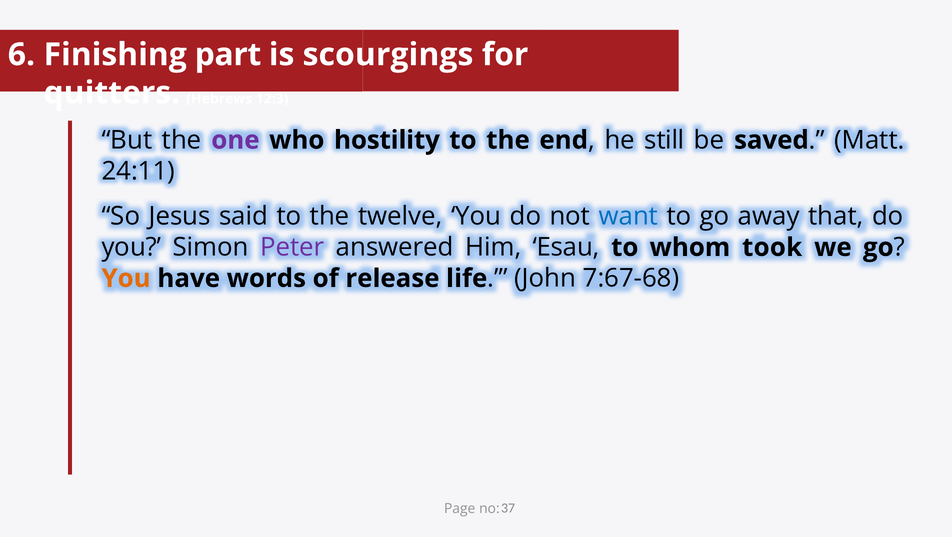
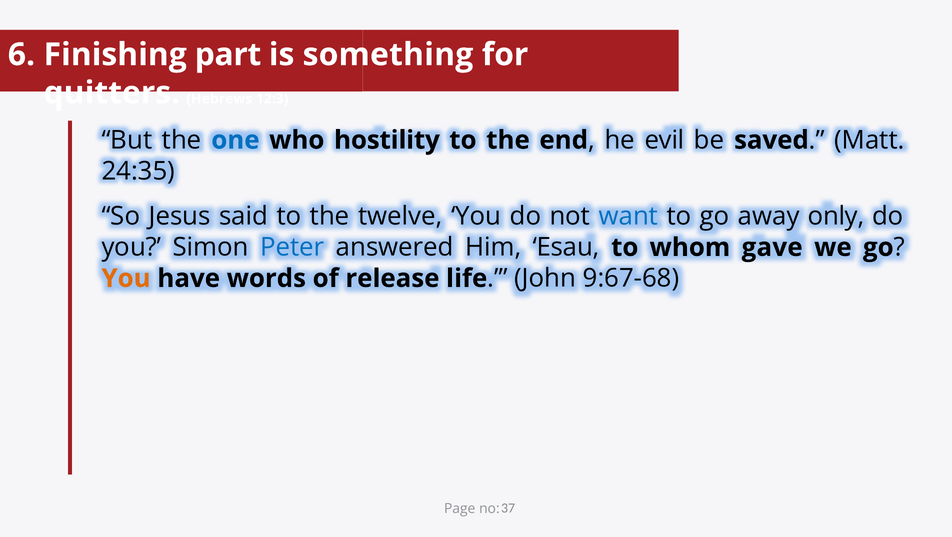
scourgings: scourgings -> something
one colour: purple -> blue
still: still -> evil
24:11: 24:11 -> 24:35
that: that -> only
Peter colour: purple -> blue
took: took -> gave
7:67-68: 7:67-68 -> 9:67-68
